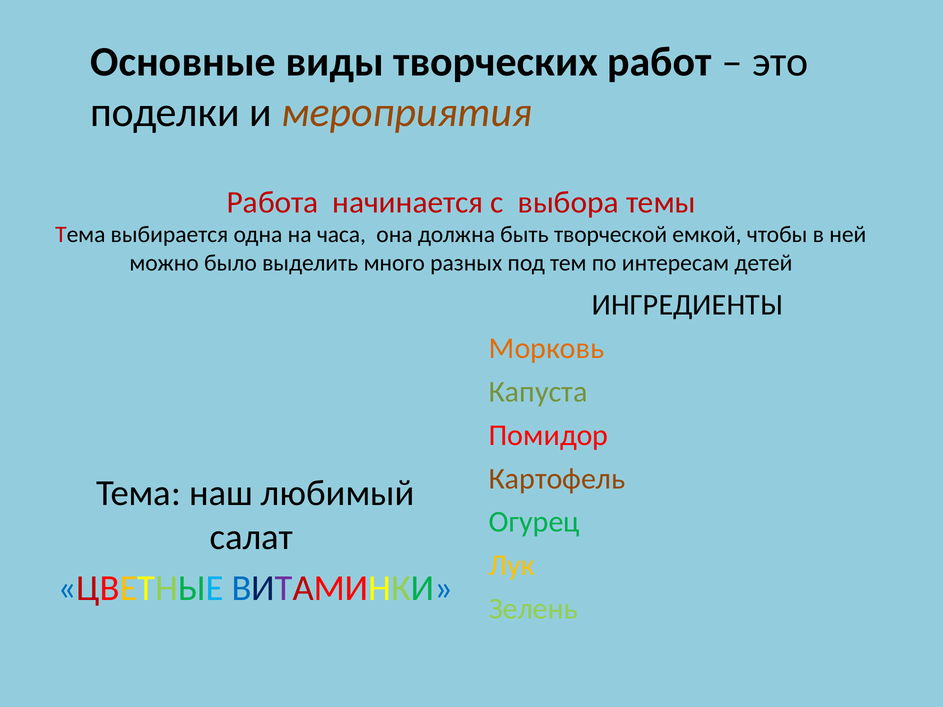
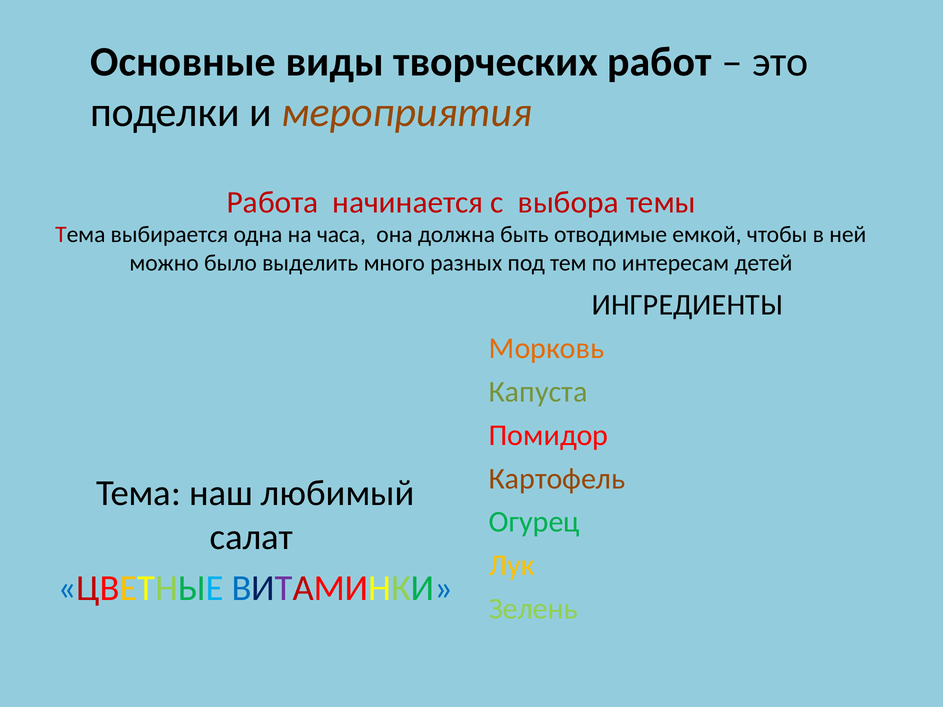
творческой: творческой -> отводимые
